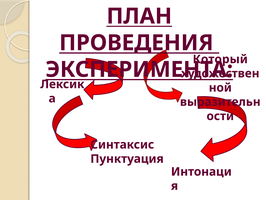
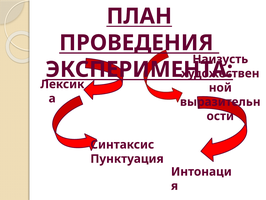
Который: Который -> Наизусть
